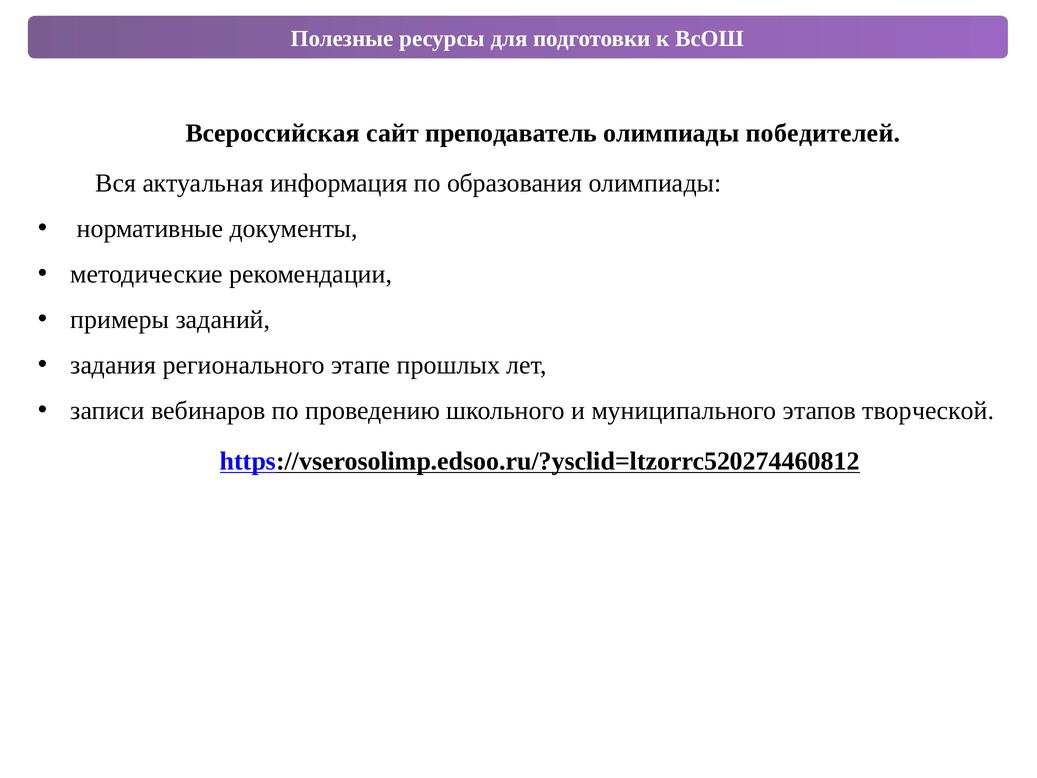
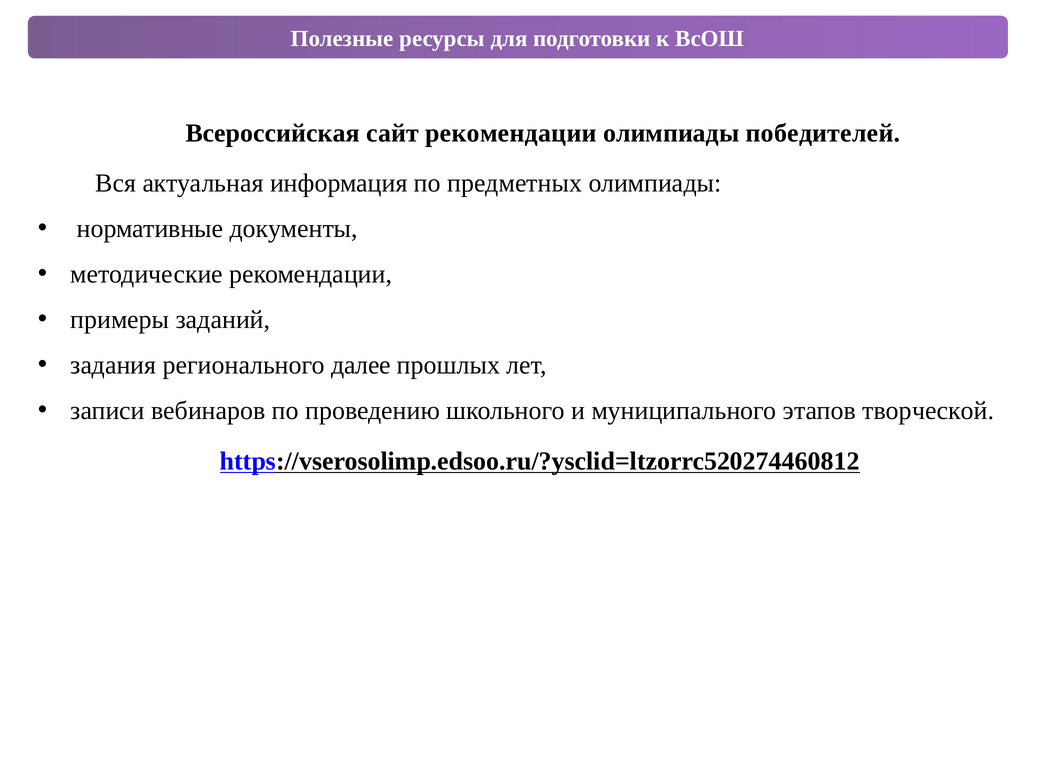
сайт преподаватель: преподаватель -> рекомендации
образования: образования -> предметных
этапе: этапе -> далее
